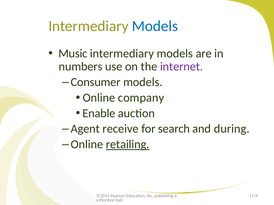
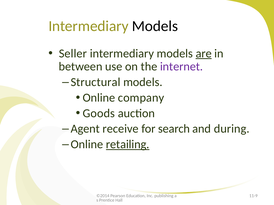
Models at (155, 26) colour: blue -> black
Music: Music -> Seller
are underline: none -> present
numbers: numbers -> between
Consumer: Consumer -> Structural
Enable: Enable -> Goods
